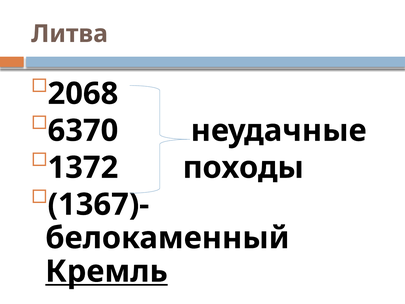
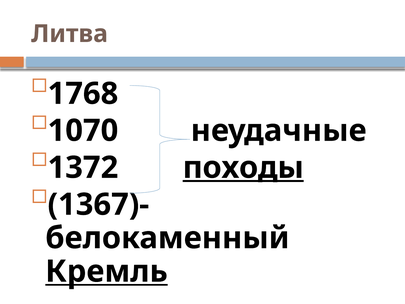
2068: 2068 -> 1768
6370: 6370 -> 1070
походы underline: none -> present
